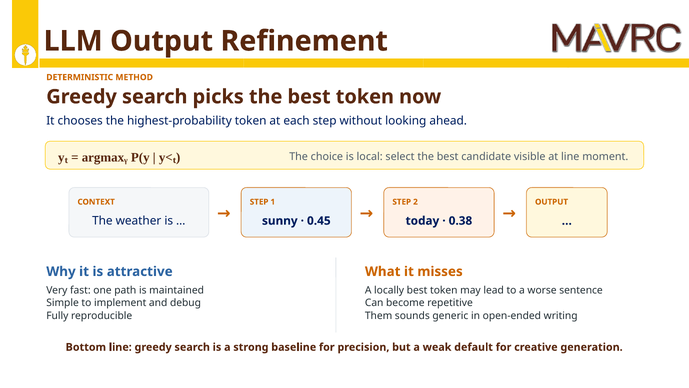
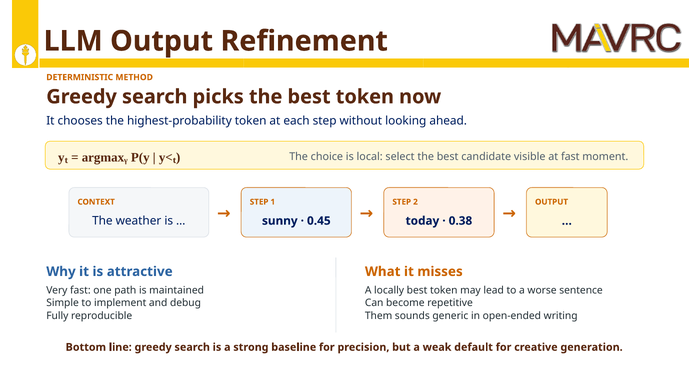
at line: line -> fast
